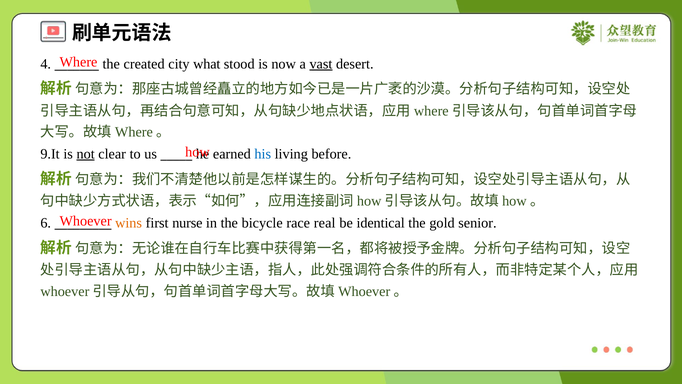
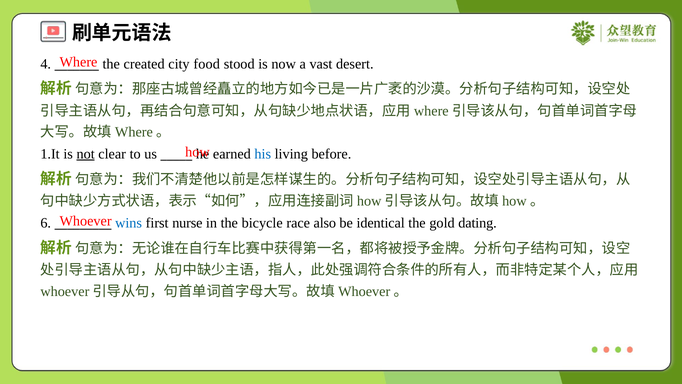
what: what -> food
vast underline: present -> none
9.It: 9.It -> 1.It
wins colour: orange -> blue
real: real -> also
senior: senior -> dating
